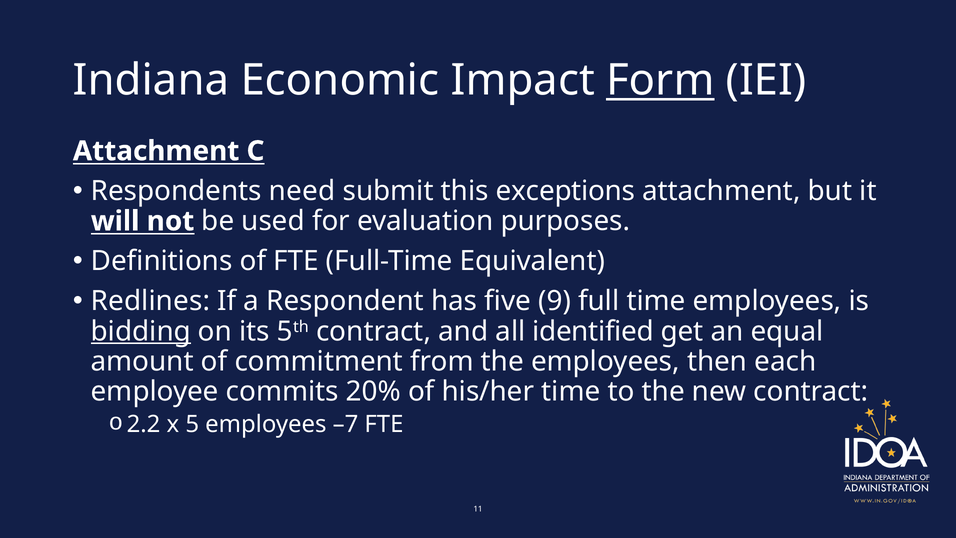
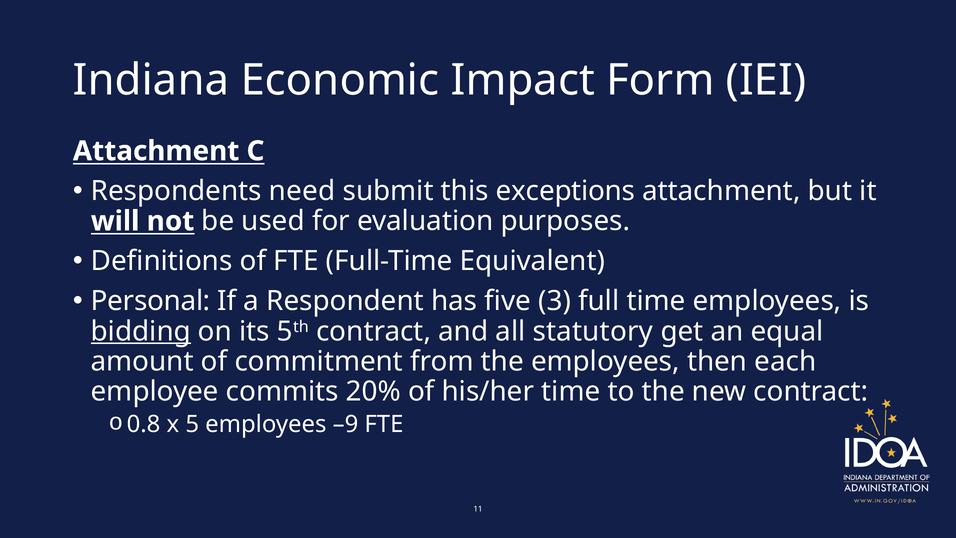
Form underline: present -> none
Redlines: Redlines -> Personal
9: 9 -> 3
identified: identified -> statutory
2.2: 2.2 -> 0.8
–7: –7 -> –9
